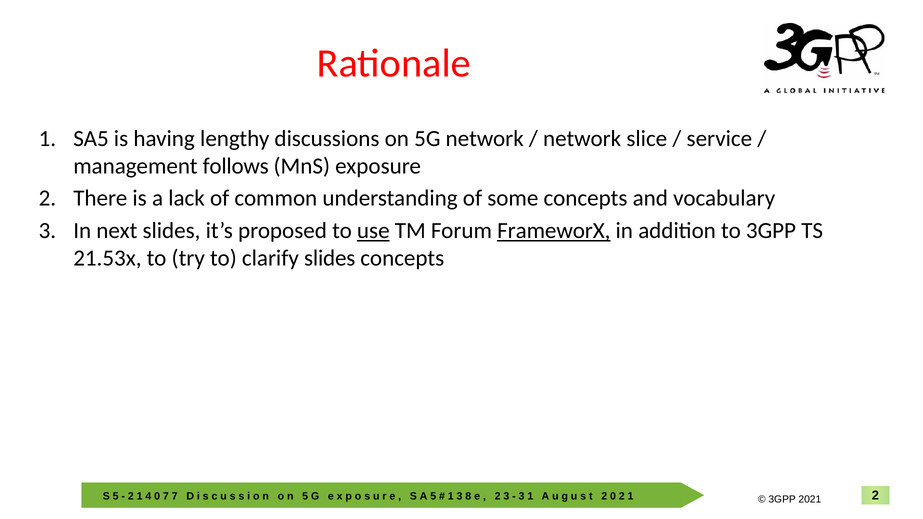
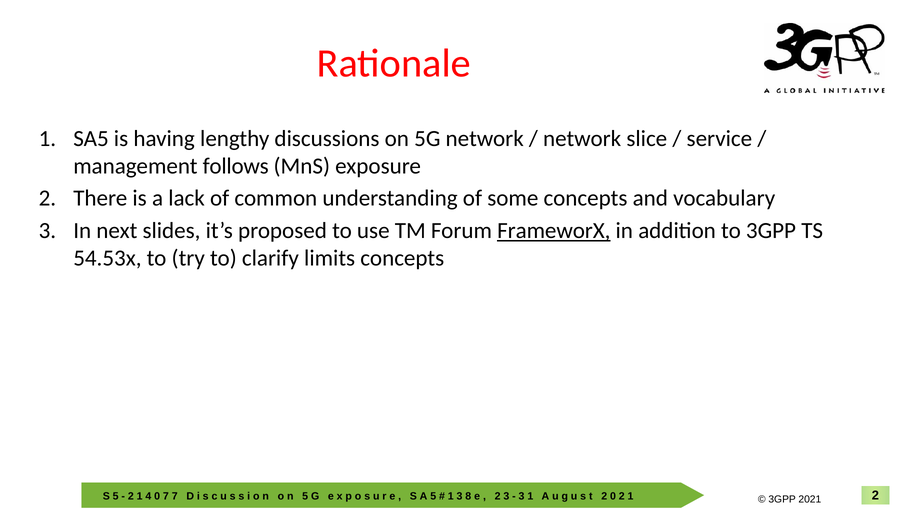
use underline: present -> none
21.53x: 21.53x -> 54.53x
clarify slides: slides -> limits
